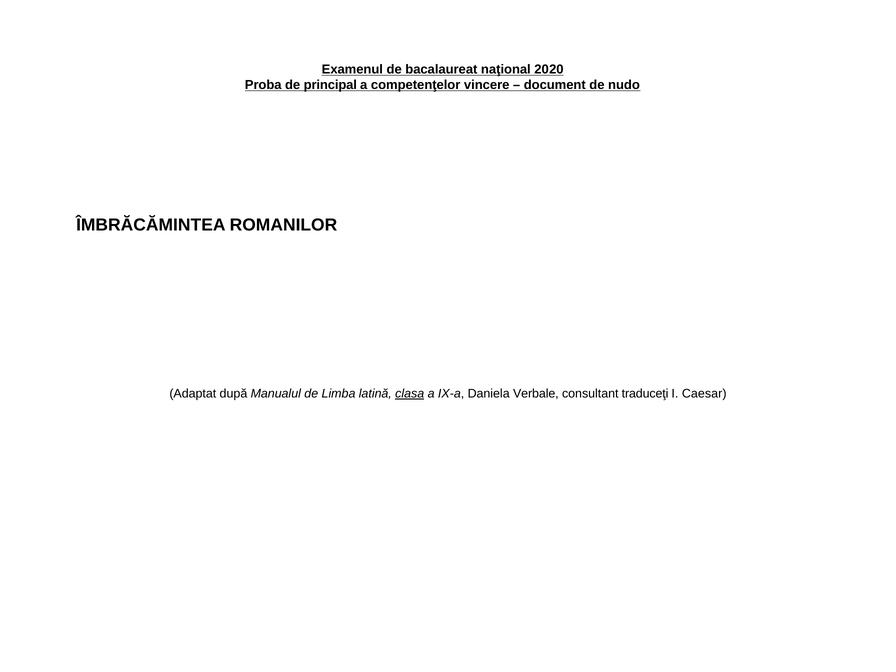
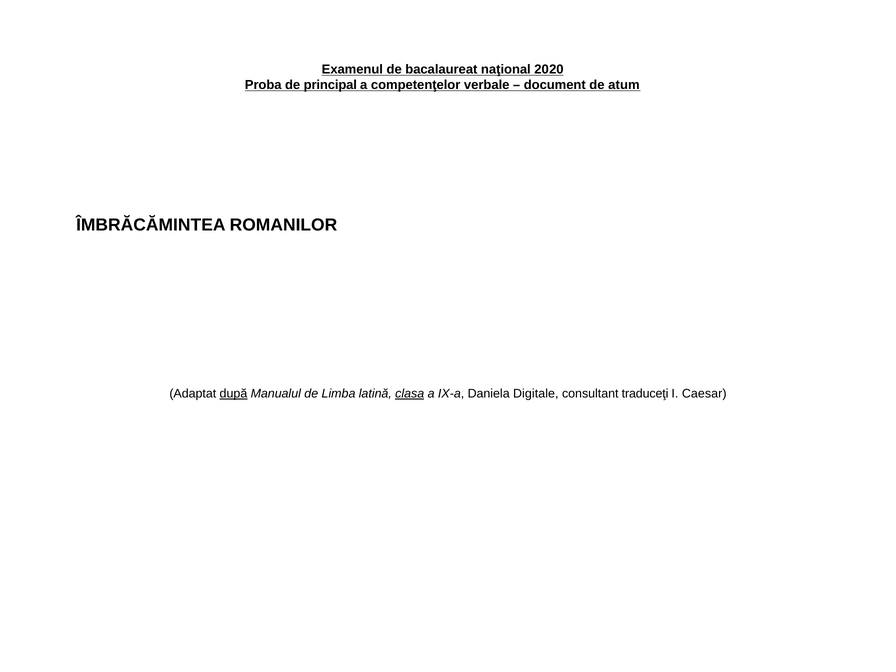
vincere: vincere -> verbale
nudo: nudo -> atum
după underline: none -> present
Verbale: Verbale -> Digitale
